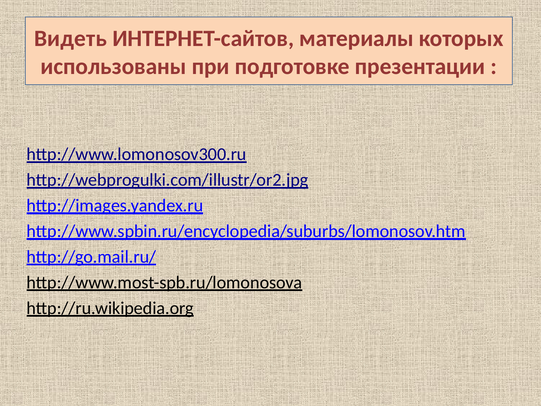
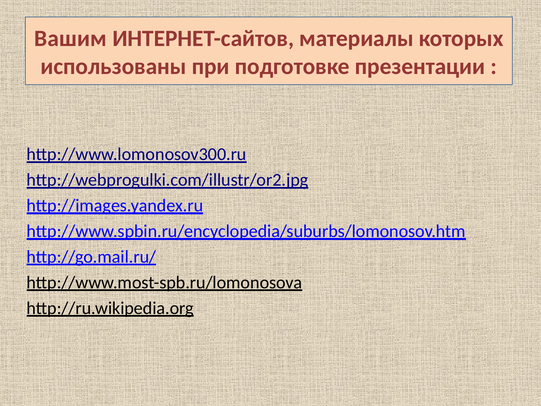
Видеть: Видеть -> Вашим
